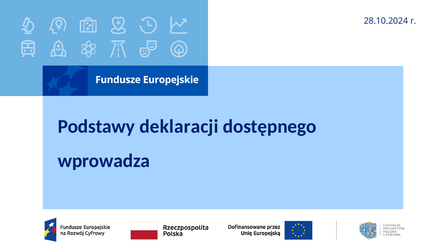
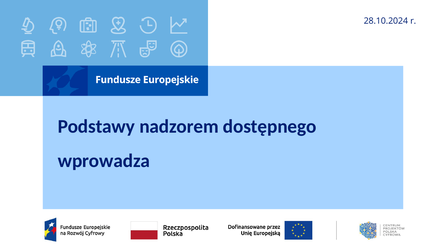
deklaracji: deklaracji -> nadzorem
